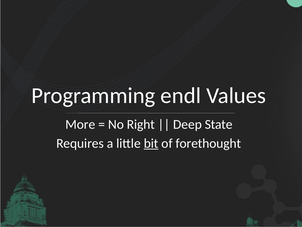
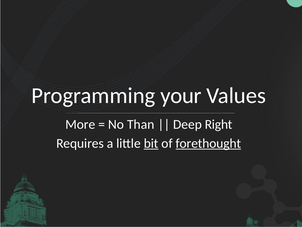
endl: endl -> your
Right: Right -> Than
State: State -> Right
forethought underline: none -> present
